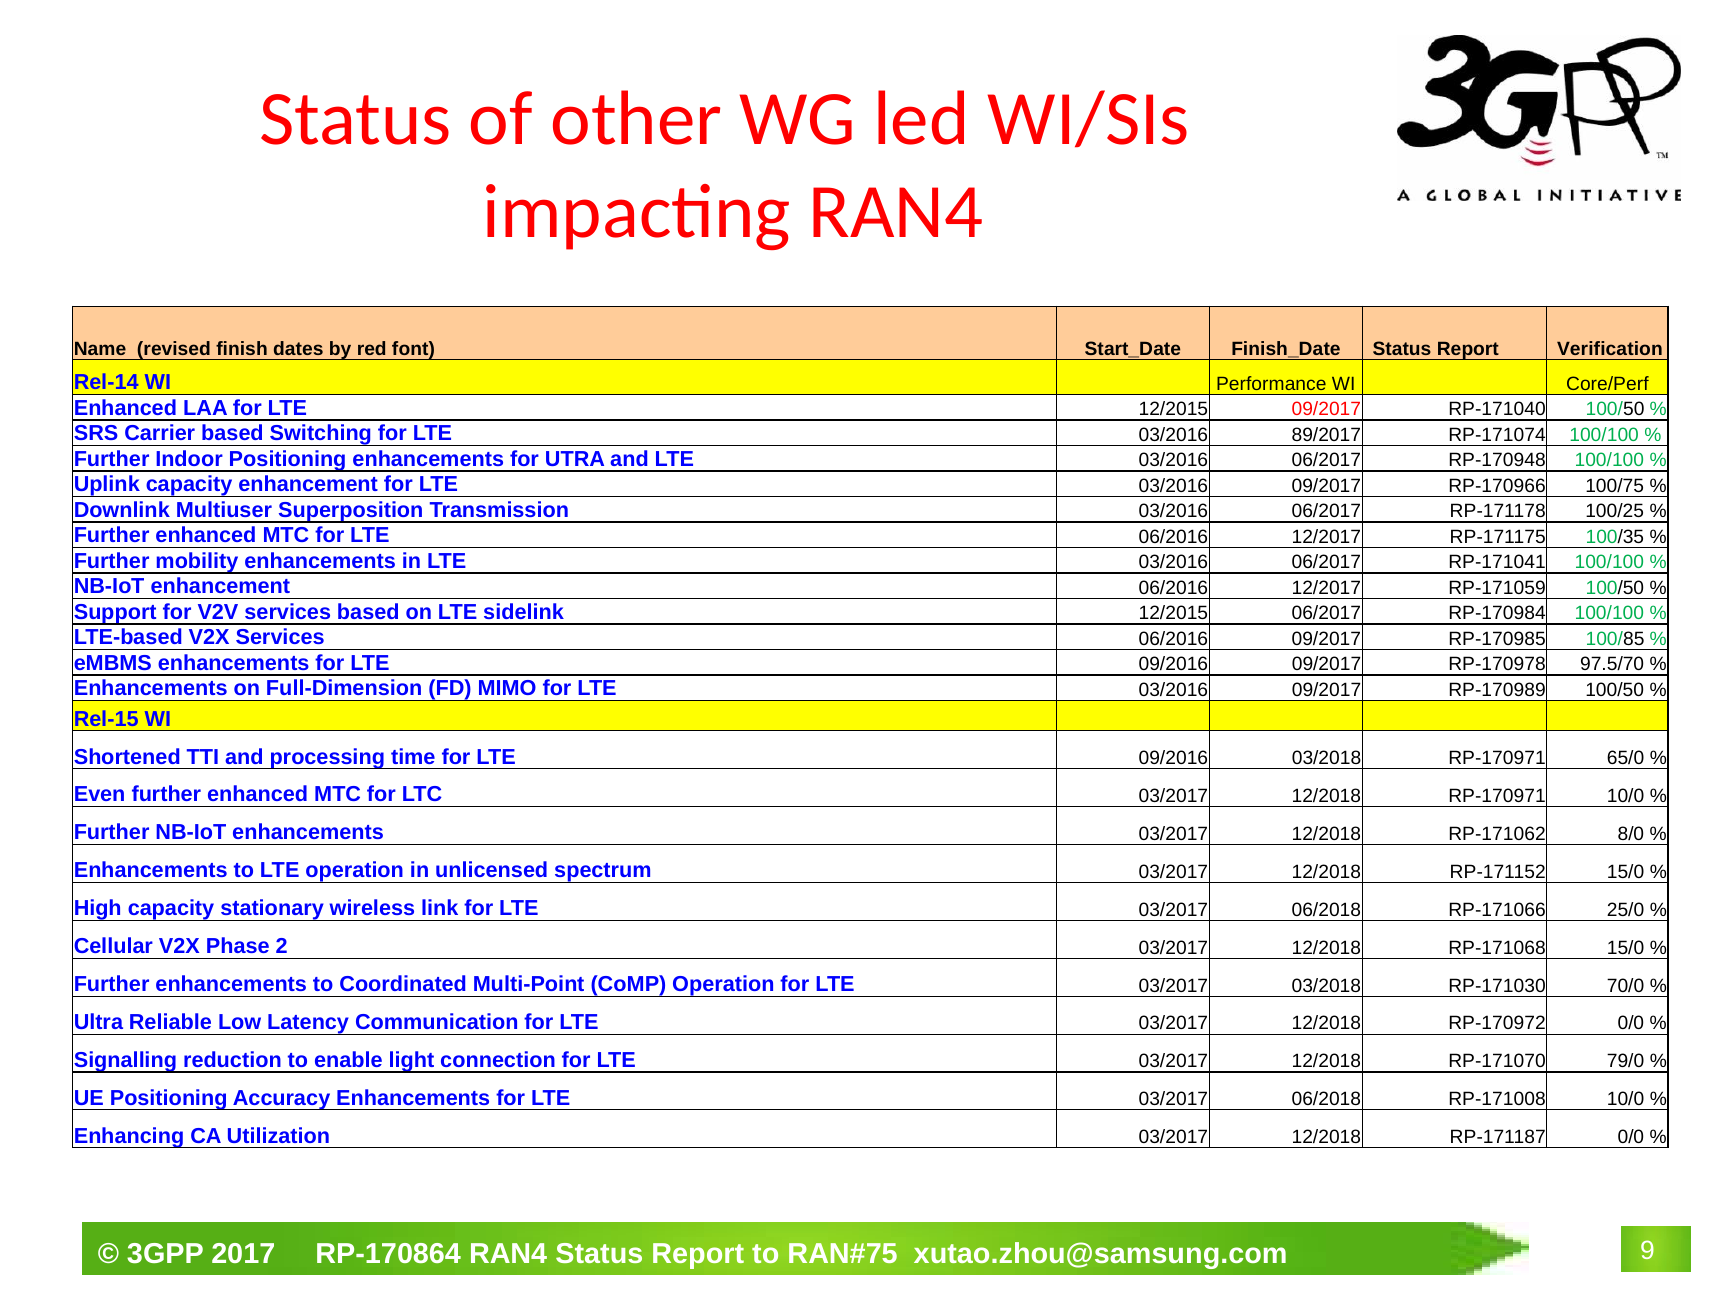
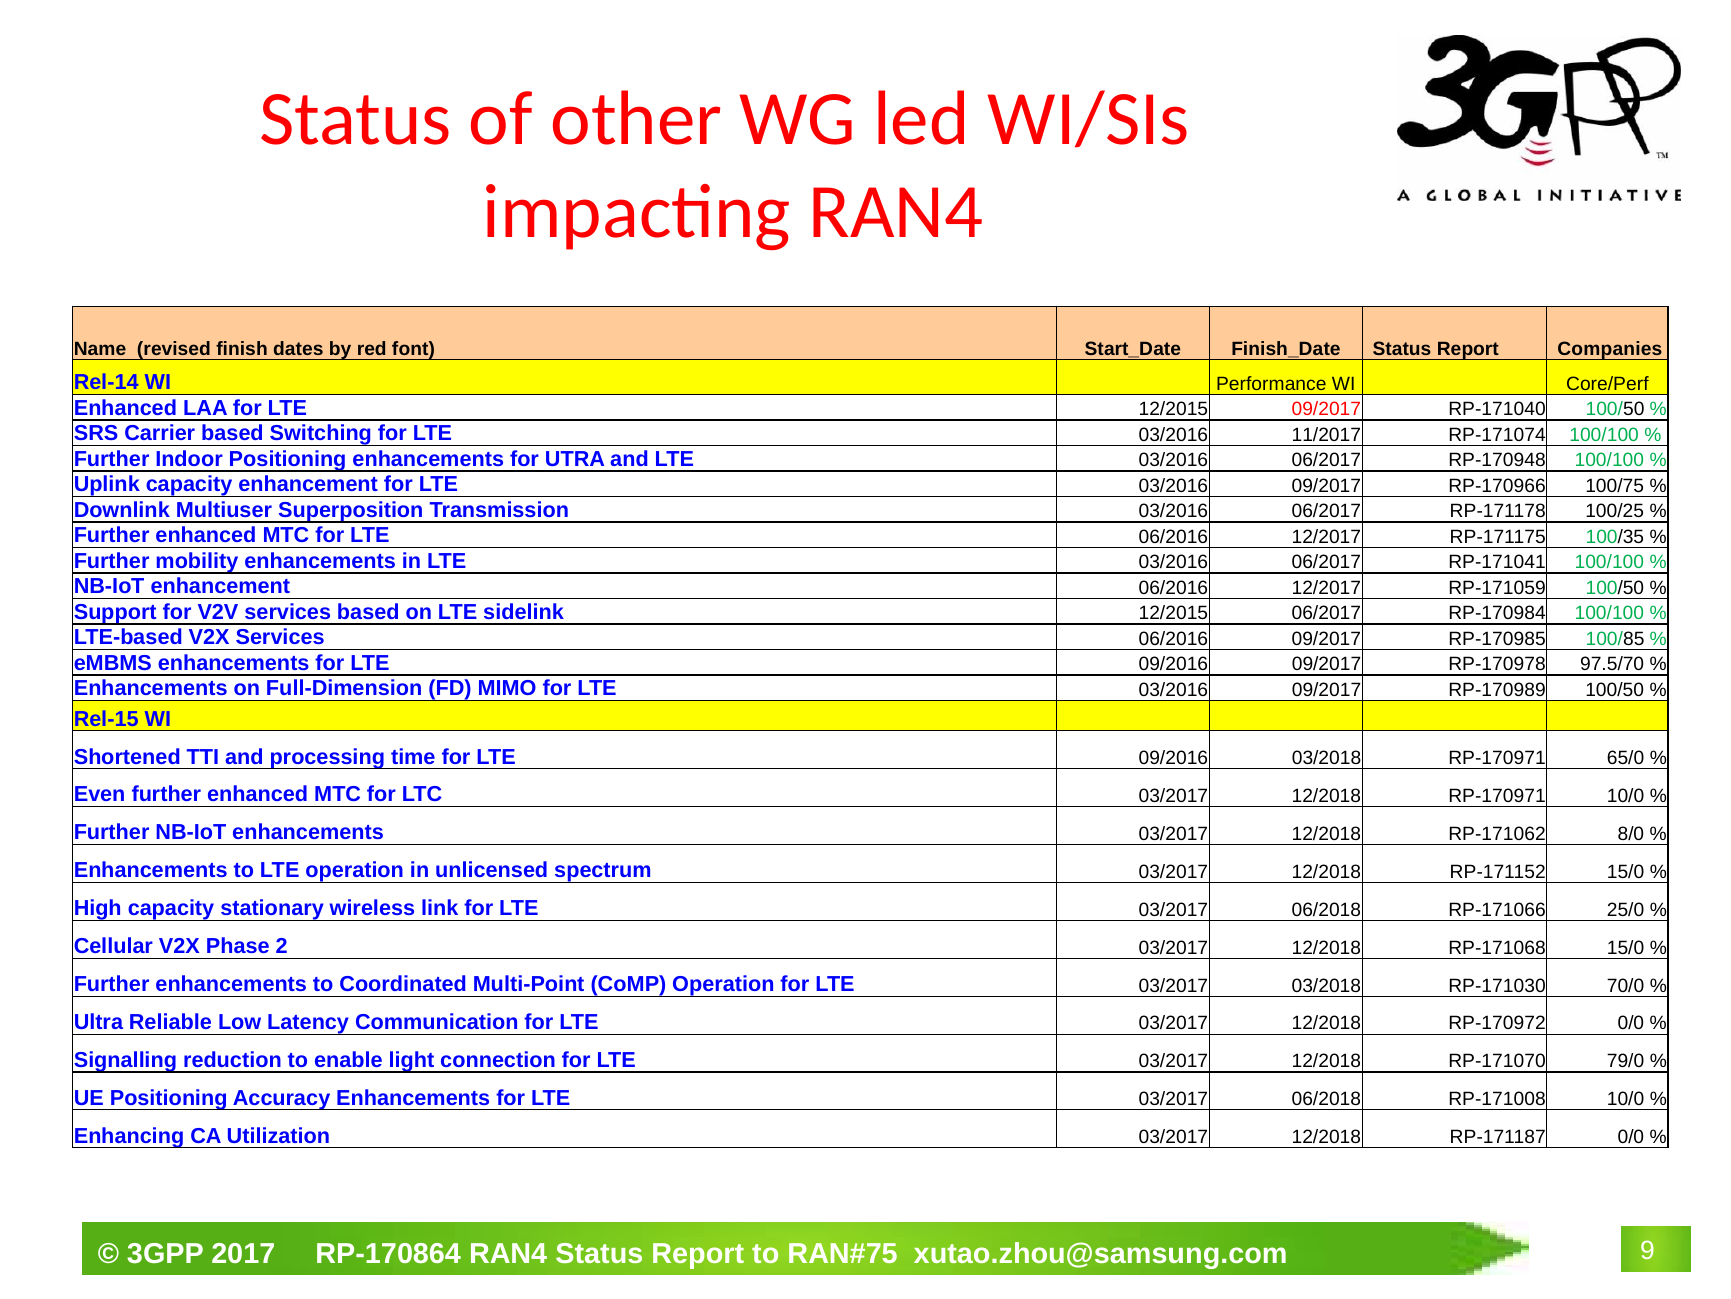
Verification: Verification -> Companies
89/2017: 89/2017 -> 11/2017
